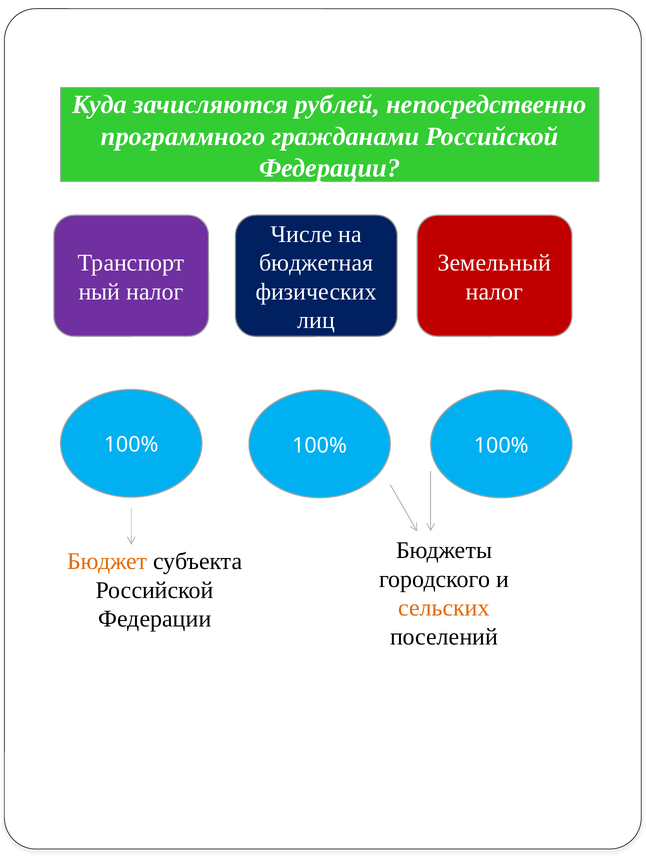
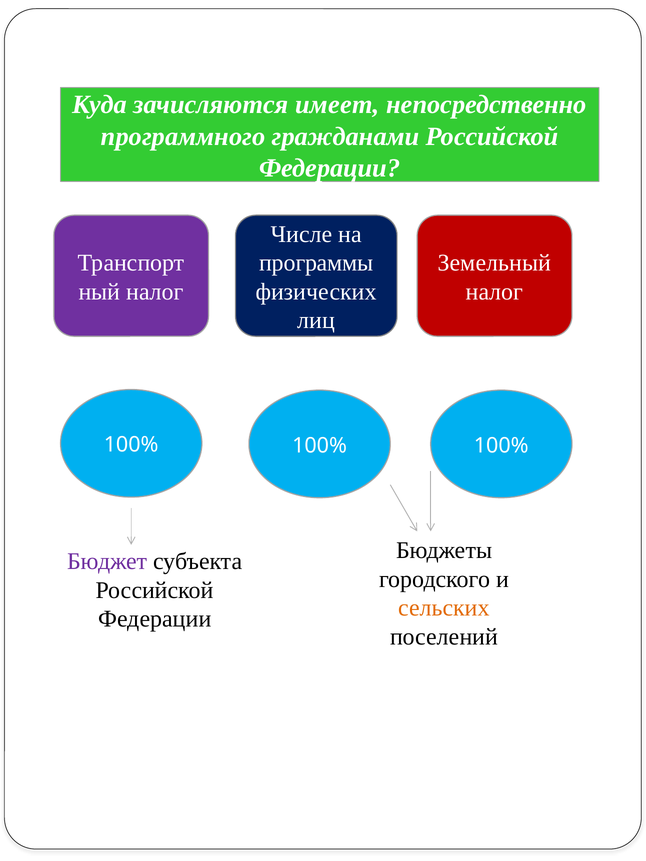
рублей: рублей -> имеет
бюджетная: бюджетная -> программы
Бюджет colour: orange -> purple
